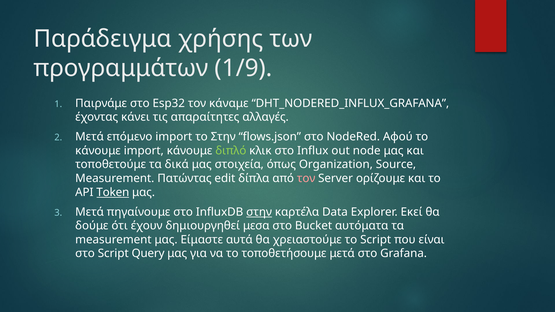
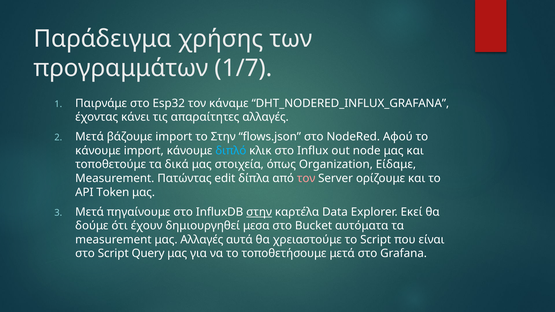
1/9: 1/9 -> 1/7
επόμενο: επόμενο -> βάζουμε
διπλό colour: light green -> light blue
Source: Source -> Είδαμε
Token underline: present -> none
μας Είμαστε: Είμαστε -> Αλλαγές
